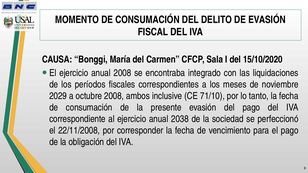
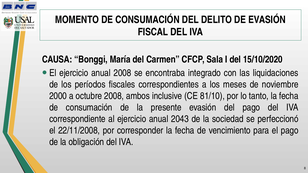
2029: 2029 -> 2000
71/10: 71/10 -> 81/10
2038: 2038 -> 2043
